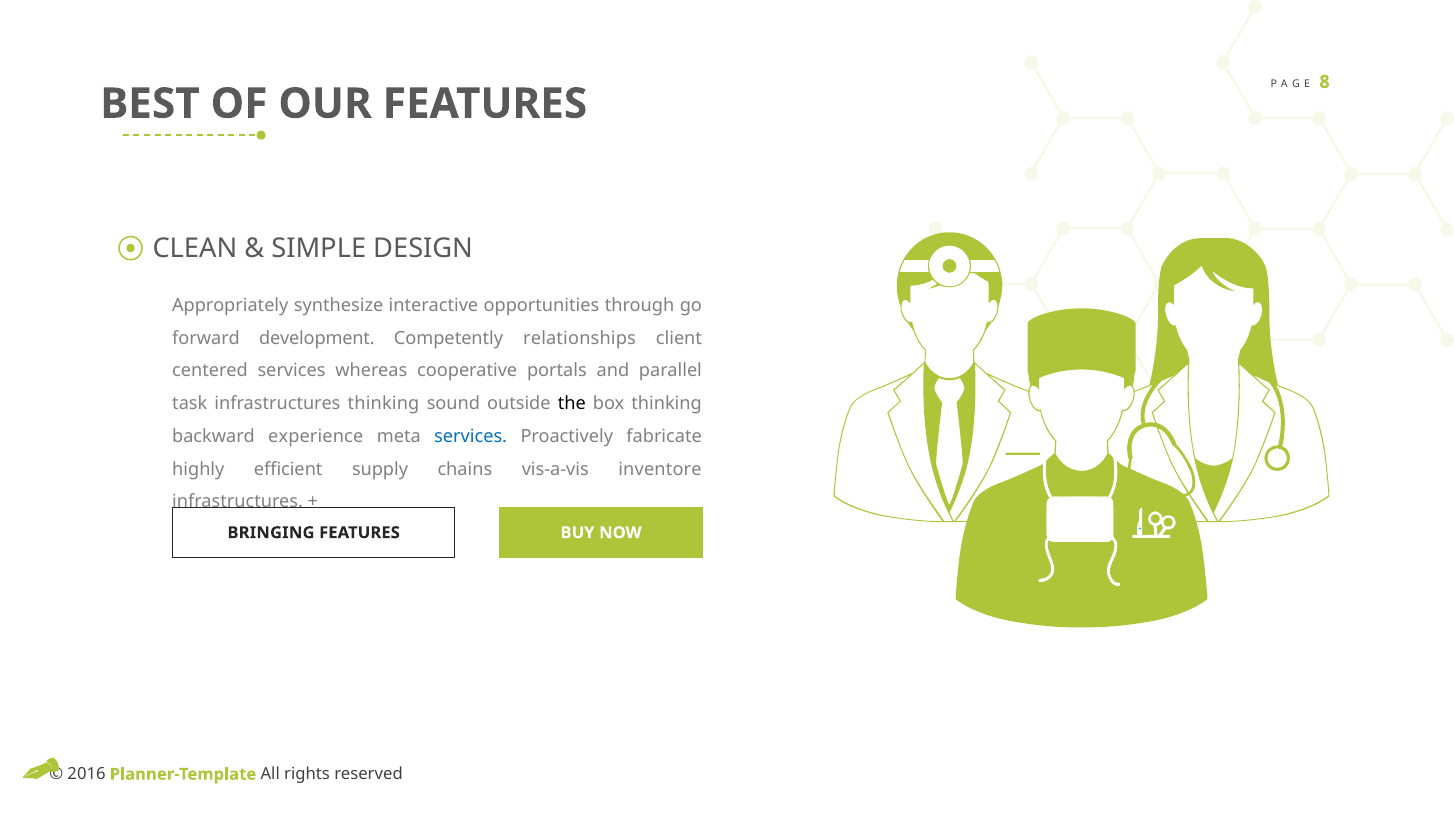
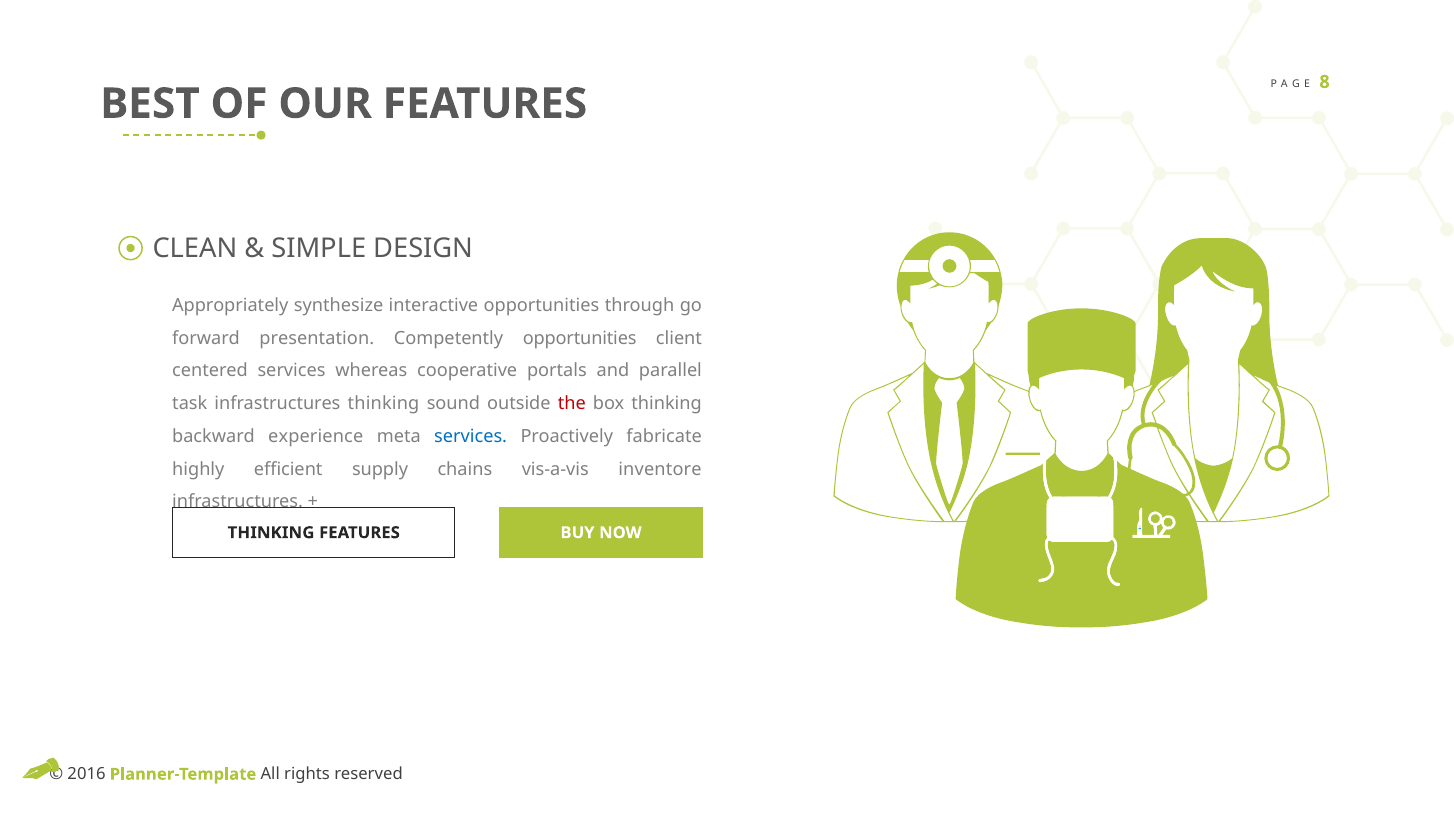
development: development -> presentation
Competently relationships: relationships -> opportunities
the colour: black -> red
BRINGING at (271, 533): BRINGING -> THINKING
